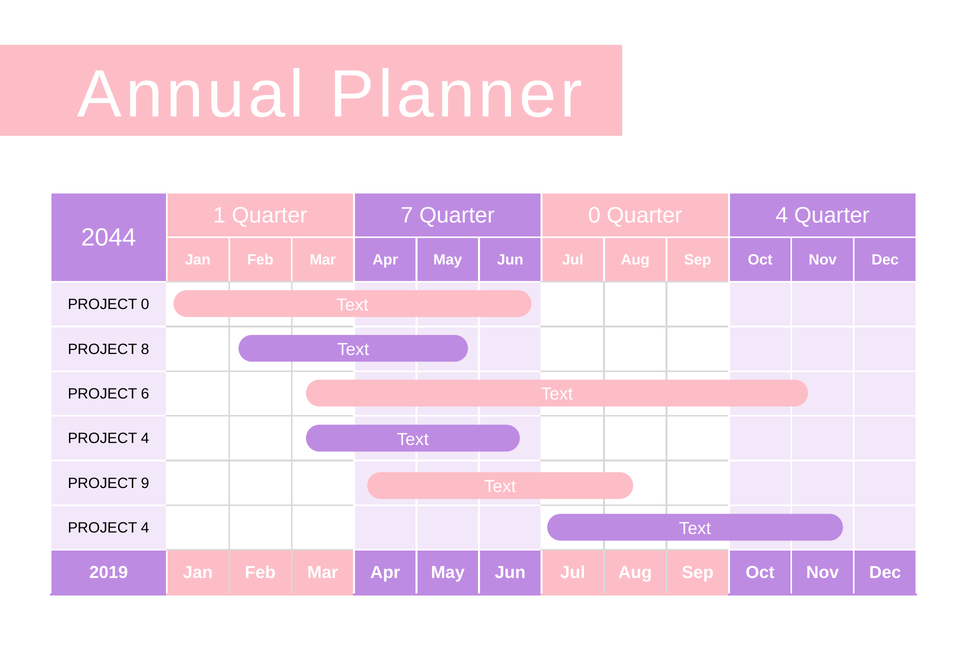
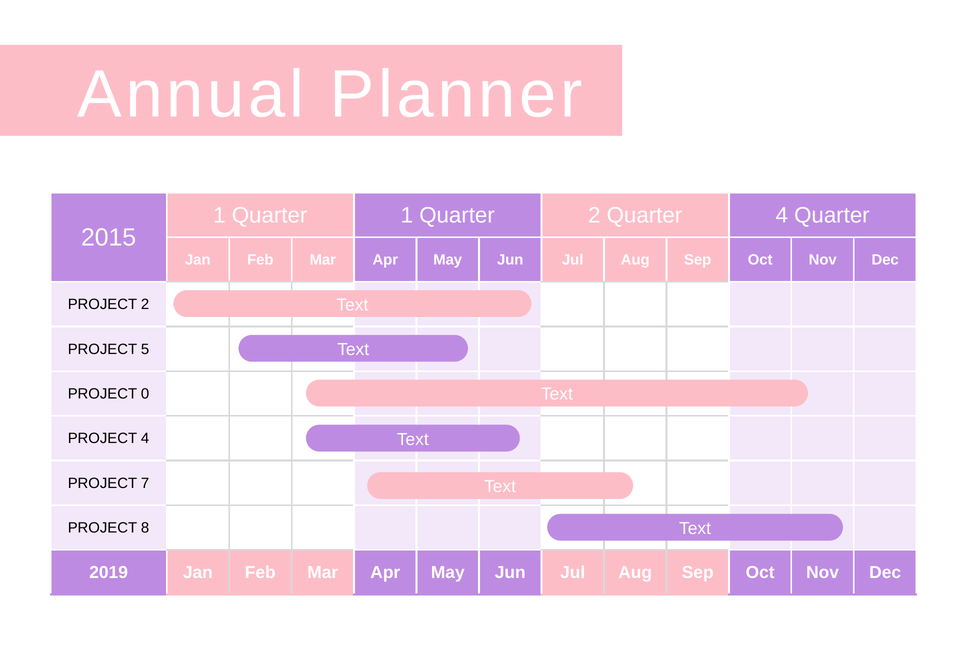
Quarter 7: 7 -> 1
Quarter 0: 0 -> 2
2044: 2044 -> 2015
PROJECT 0: 0 -> 2
8: 8 -> 5
6: 6 -> 0
9: 9 -> 7
4 at (145, 527): 4 -> 8
